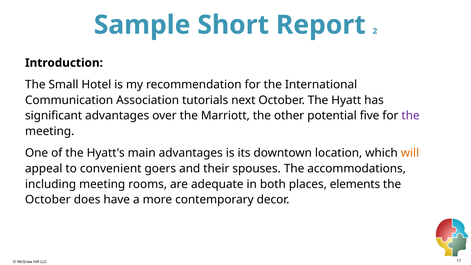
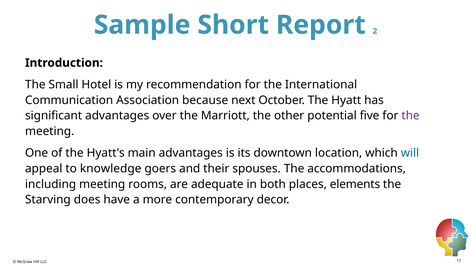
tutorials: tutorials -> because
will colour: orange -> blue
convenient: convenient -> knowledge
October at (48, 200): October -> Starving
